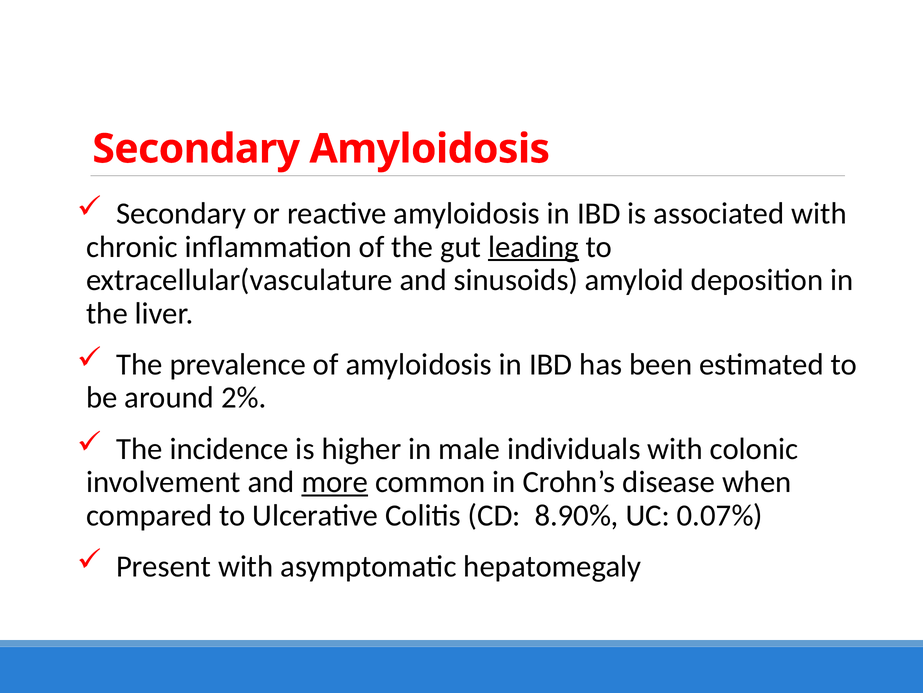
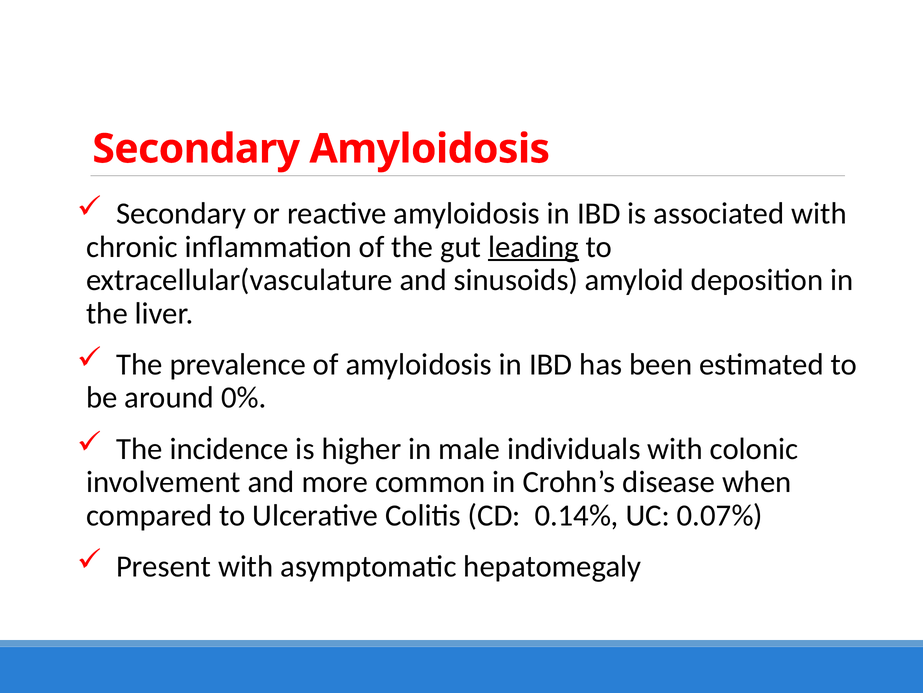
2%: 2% -> 0%
more underline: present -> none
8.90%: 8.90% -> 0.14%
